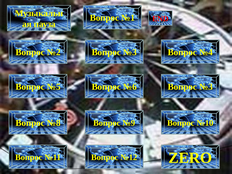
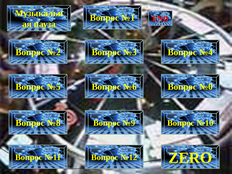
№6 Вопрос №3: №3 -> №0
